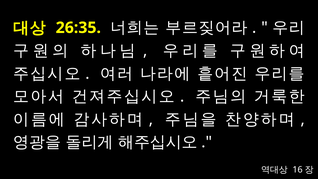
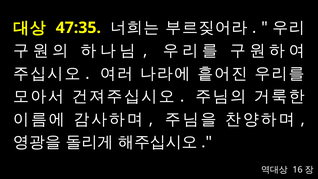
26:35: 26:35 -> 47:35
